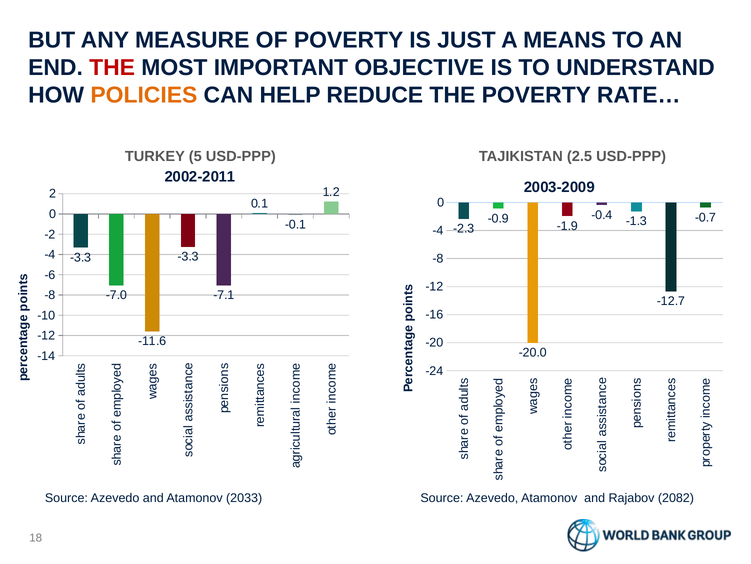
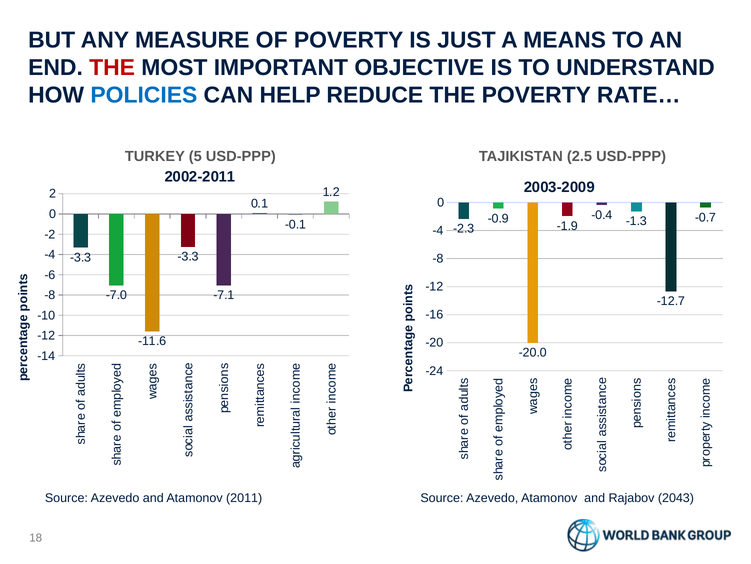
POLICIES colour: orange -> blue
2033: 2033 -> 2011
2082: 2082 -> 2043
